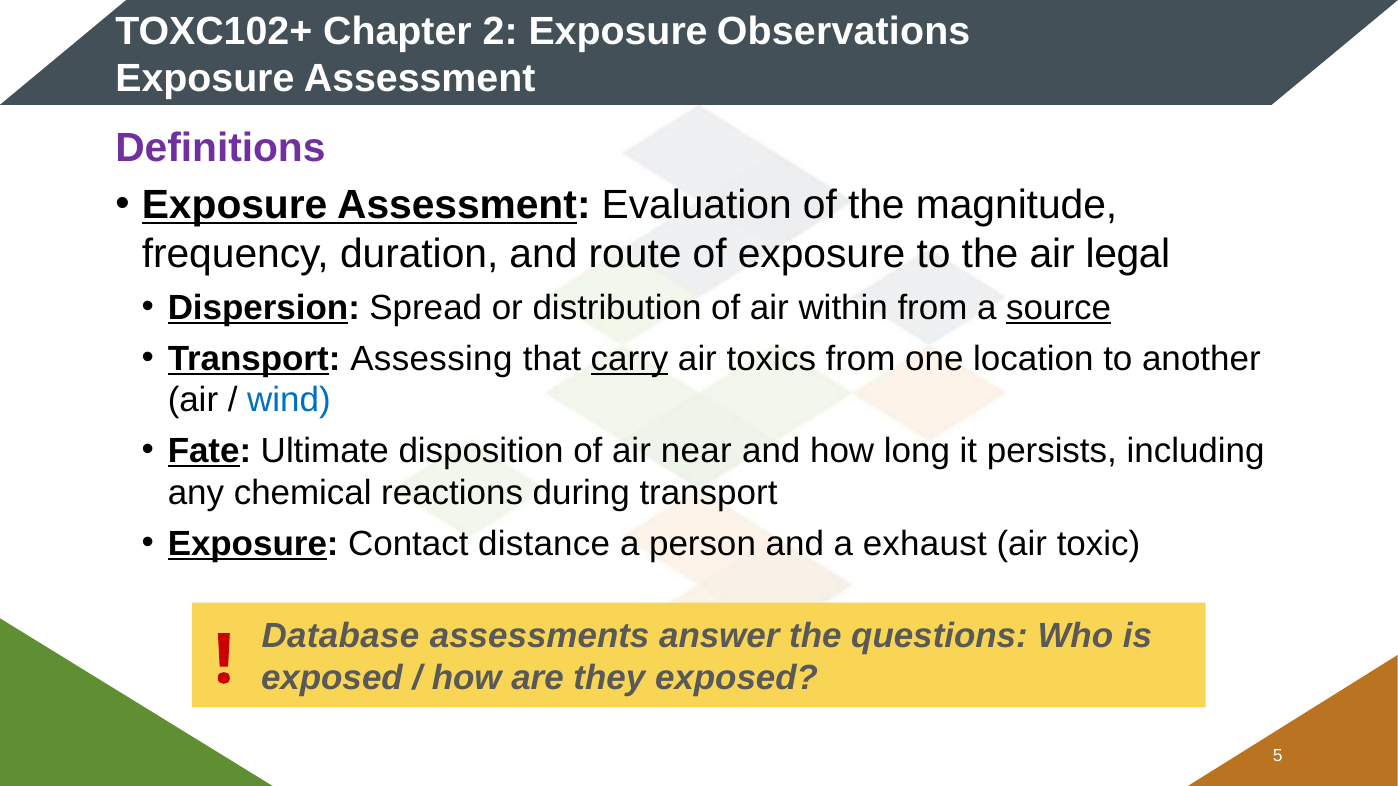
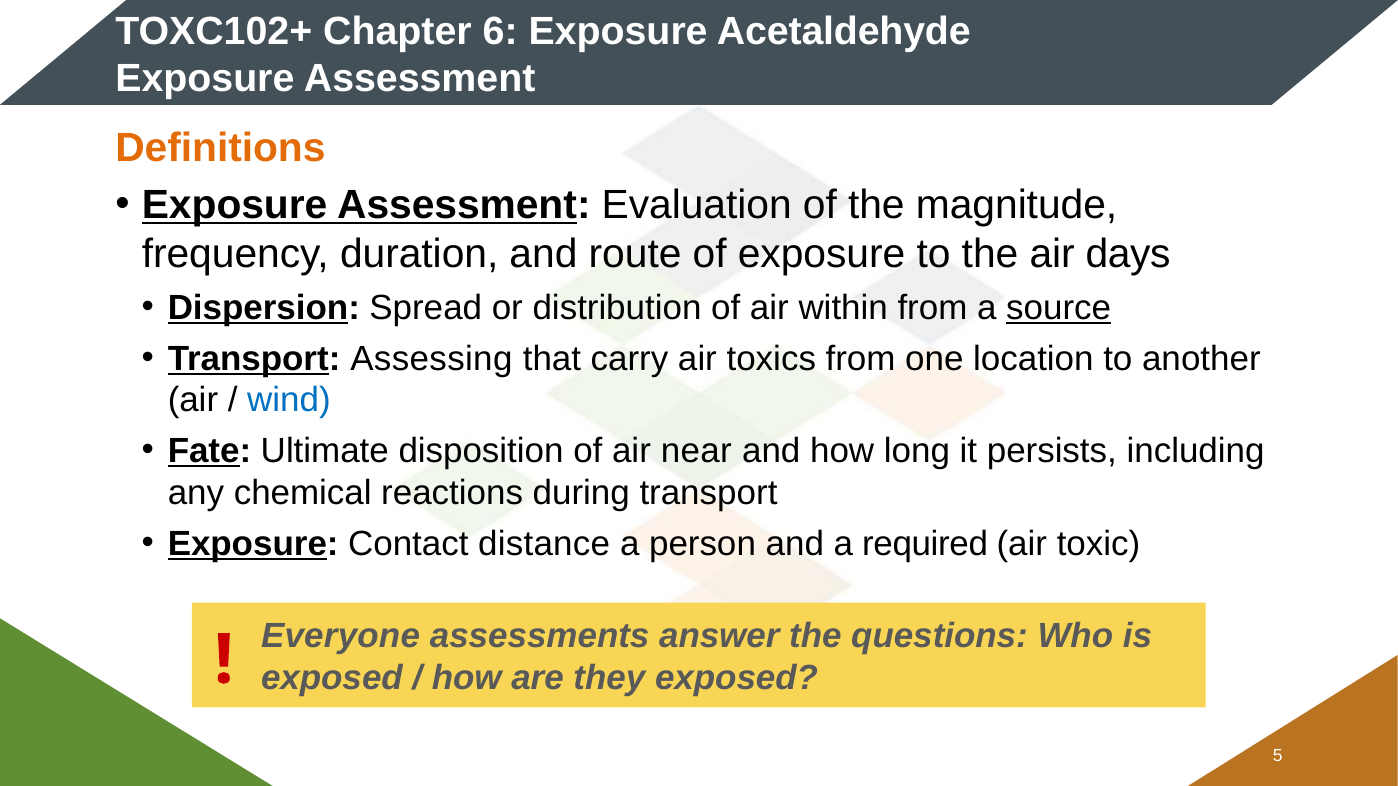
2: 2 -> 6
Observations: Observations -> Acetaldehyde
Definitions colour: purple -> orange
legal: legal -> days
carry underline: present -> none
exhaust: exhaust -> required
Database: Database -> Everyone
